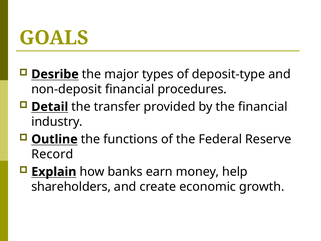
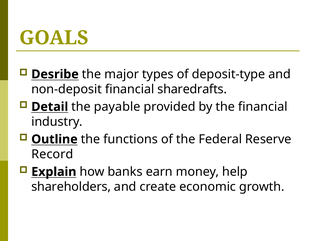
procedures: procedures -> sharedrafts
transfer: transfer -> payable
